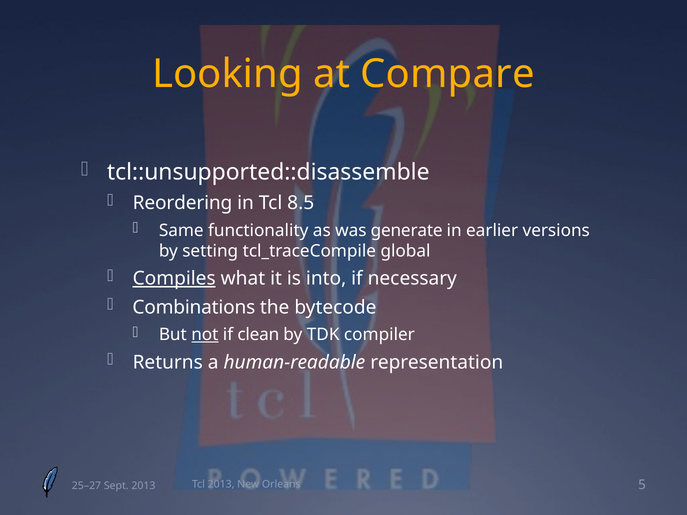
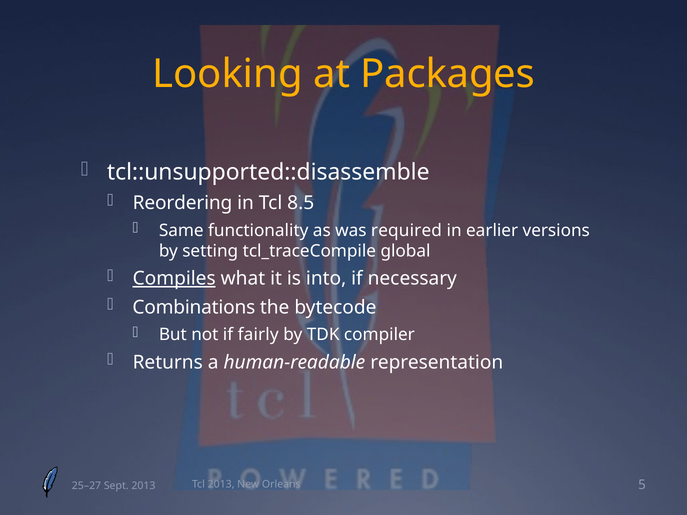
Compare: Compare -> Packages
generate: generate -> required
not underline: present -> none
clean: clean -> fairly
